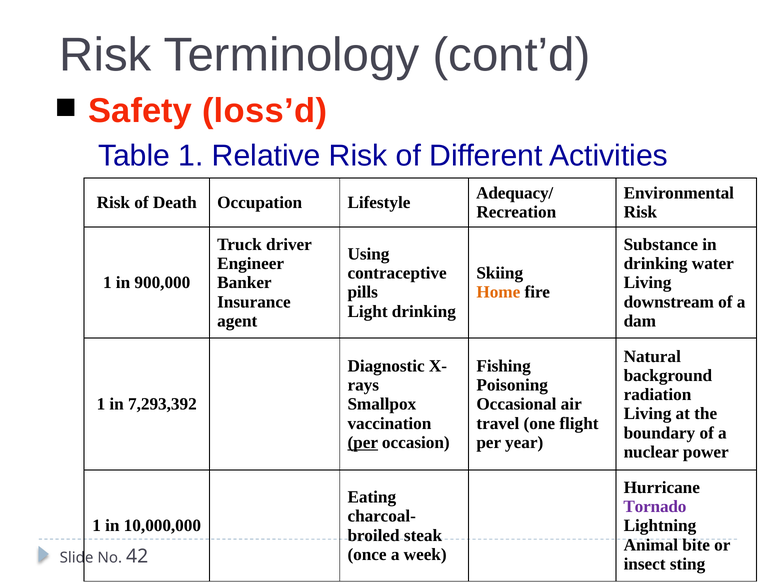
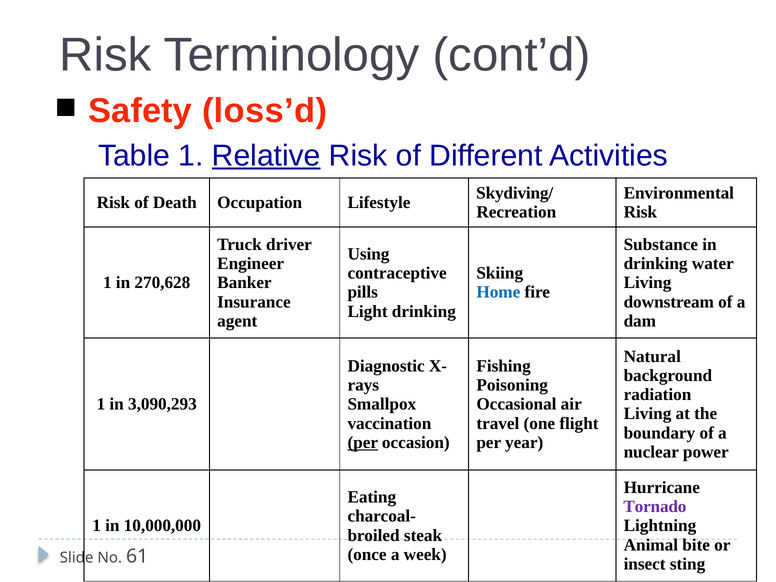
Relative underline: none -> present
Adequacy/: Adequacy/ -> Skydiving/
900,000: 900,000 -> 270,628
Home colour: orange -> blue
7,293,392: 7,293,392 -> 3,090,293
42: 42 -> 61
